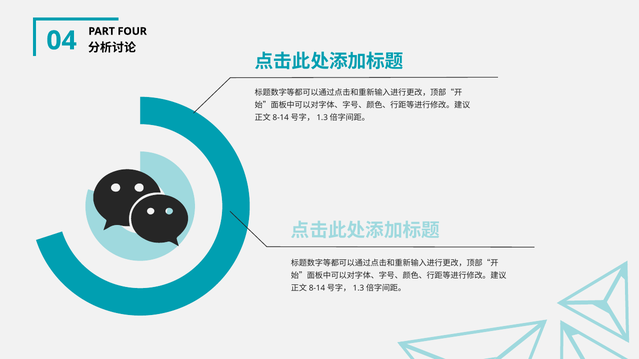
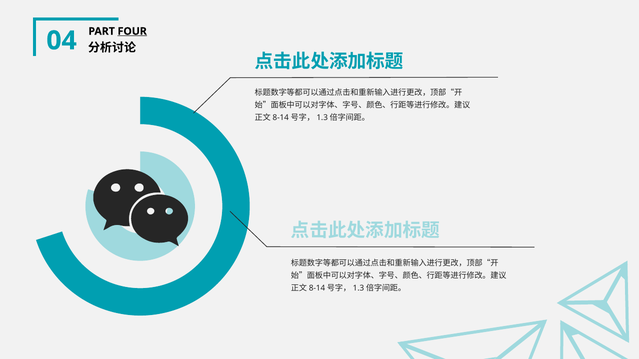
FOUR underline: none -> present
